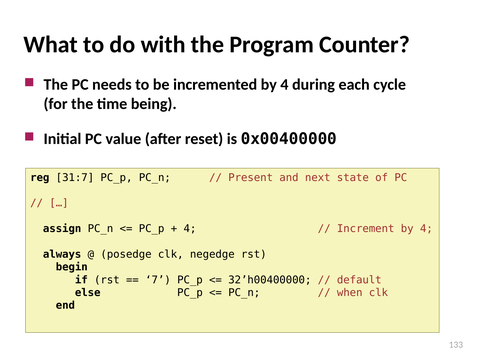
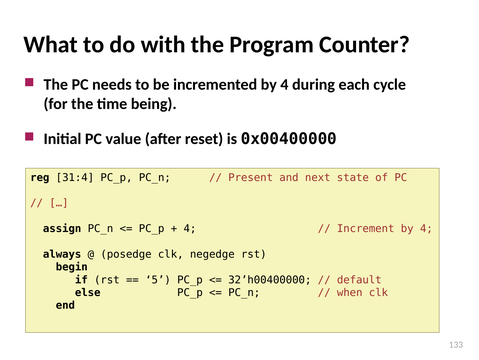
31:7: 31:7 -> 31:4
7: 7 -> 5
